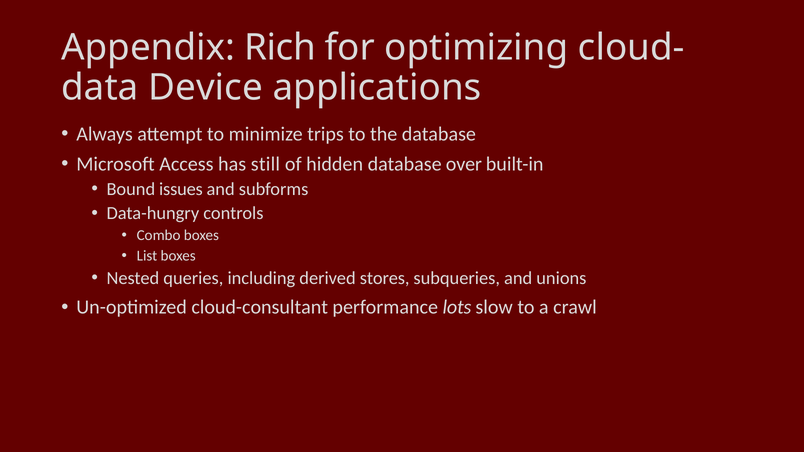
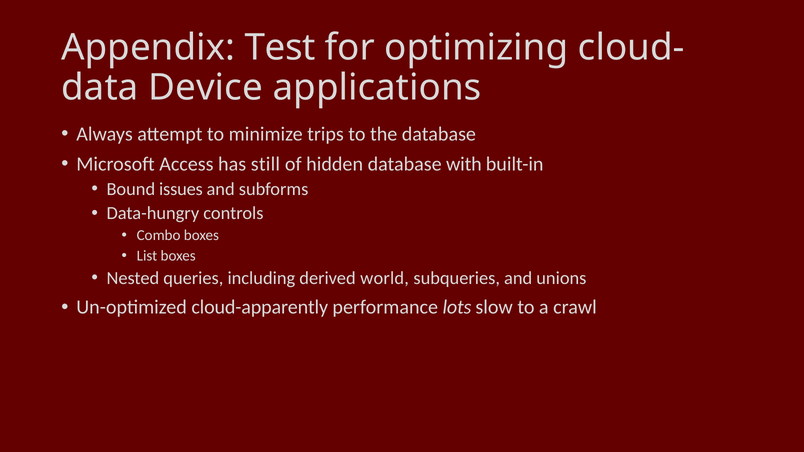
Rich: Rich -> Test
over: over -> with
stores: stores -> world
cloud-consultant: cloud-consultant -> cloud-apparently
